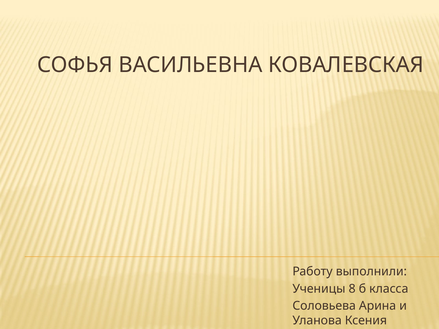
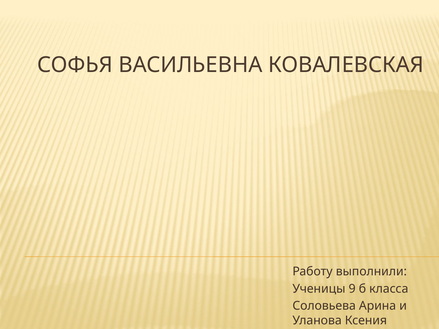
8: 8 -> 9
